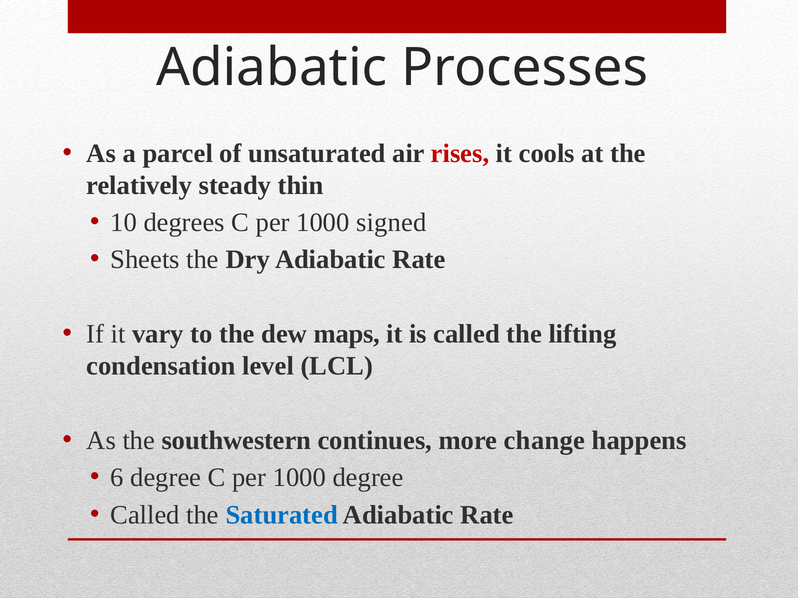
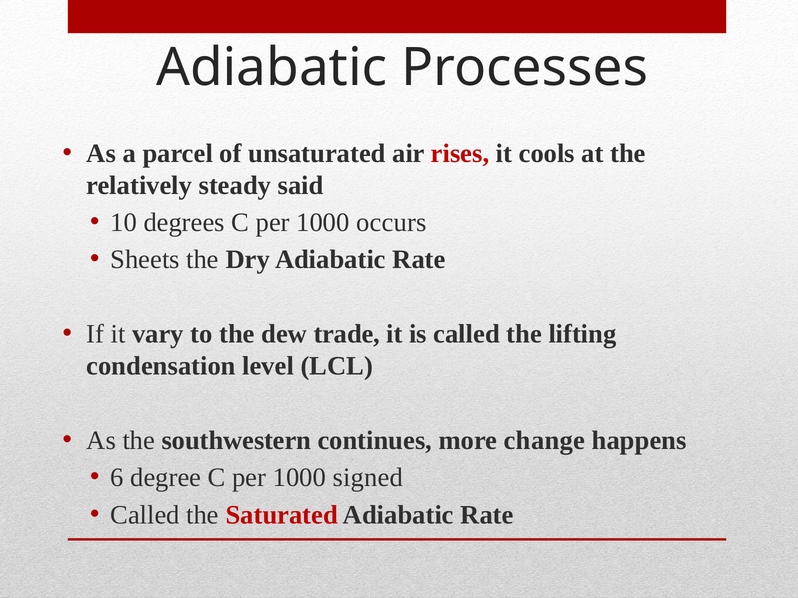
thin: thin -> said
signed: signed -> occurs
maps: maps -> trade
1000 degree: degree -> signed
Saturated colour: blue -> red
